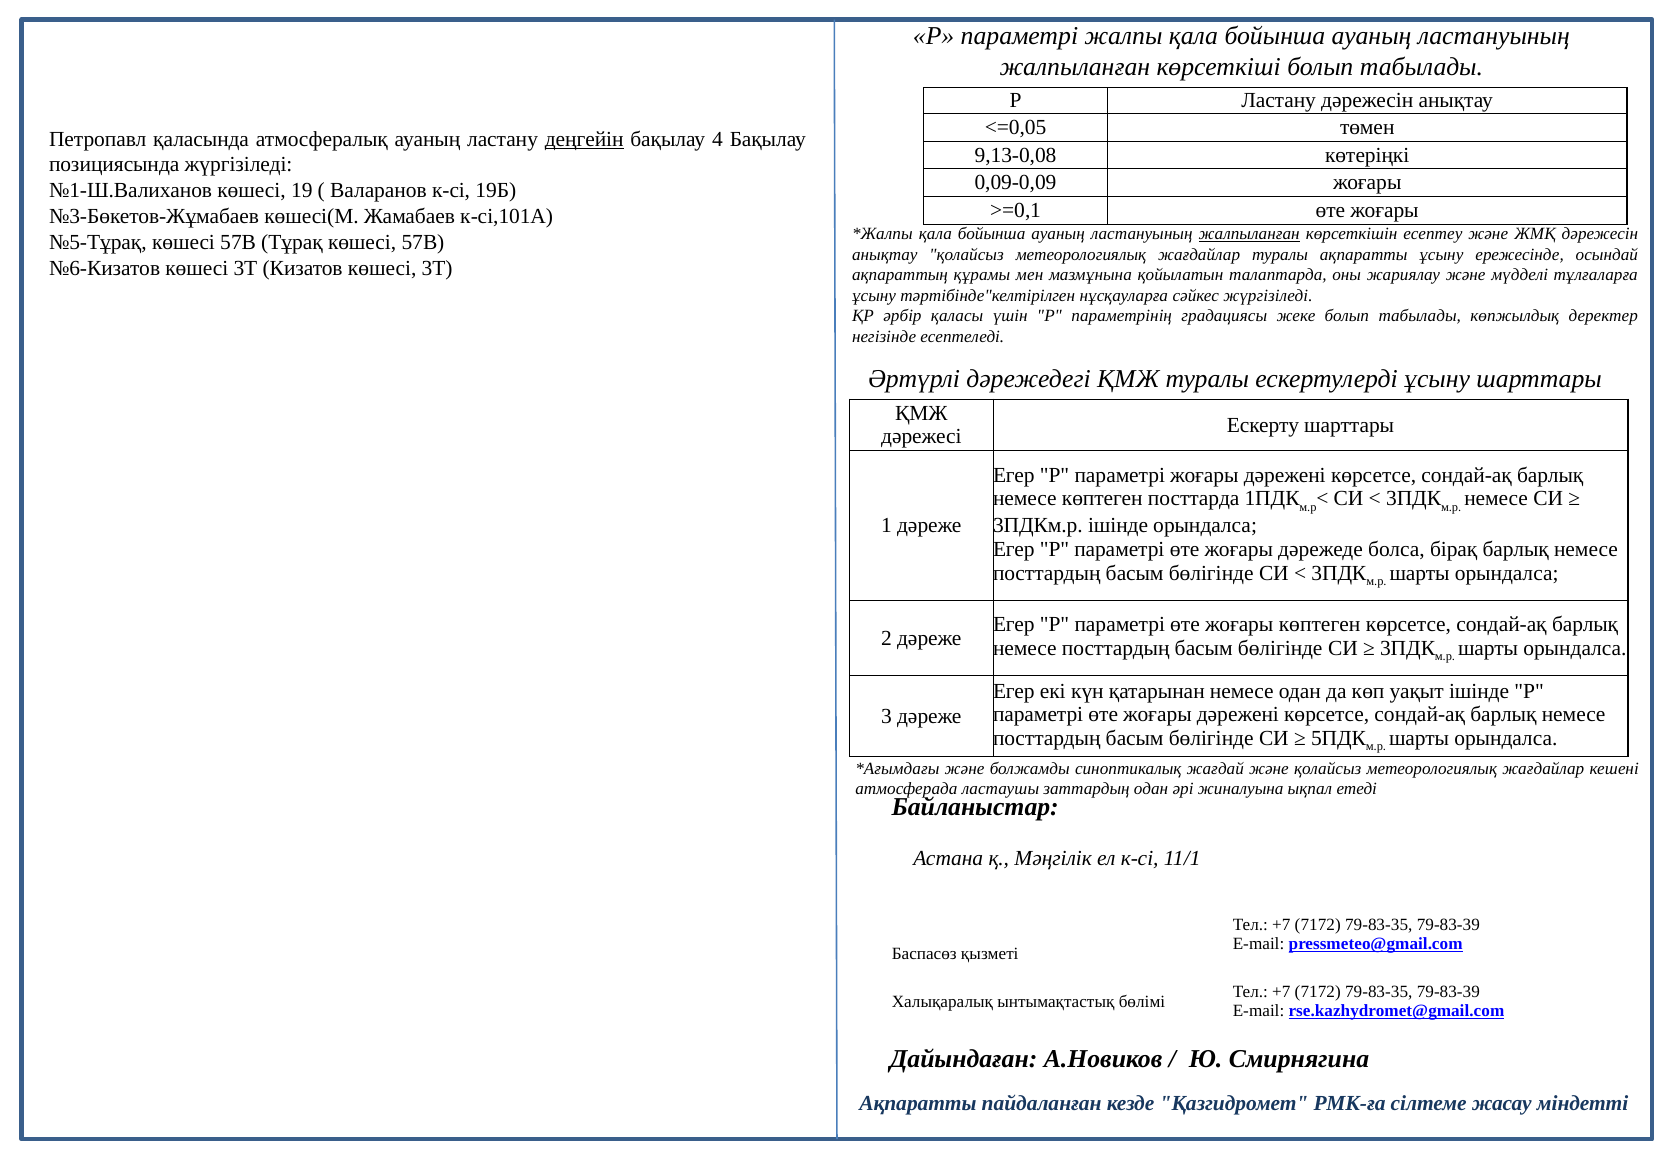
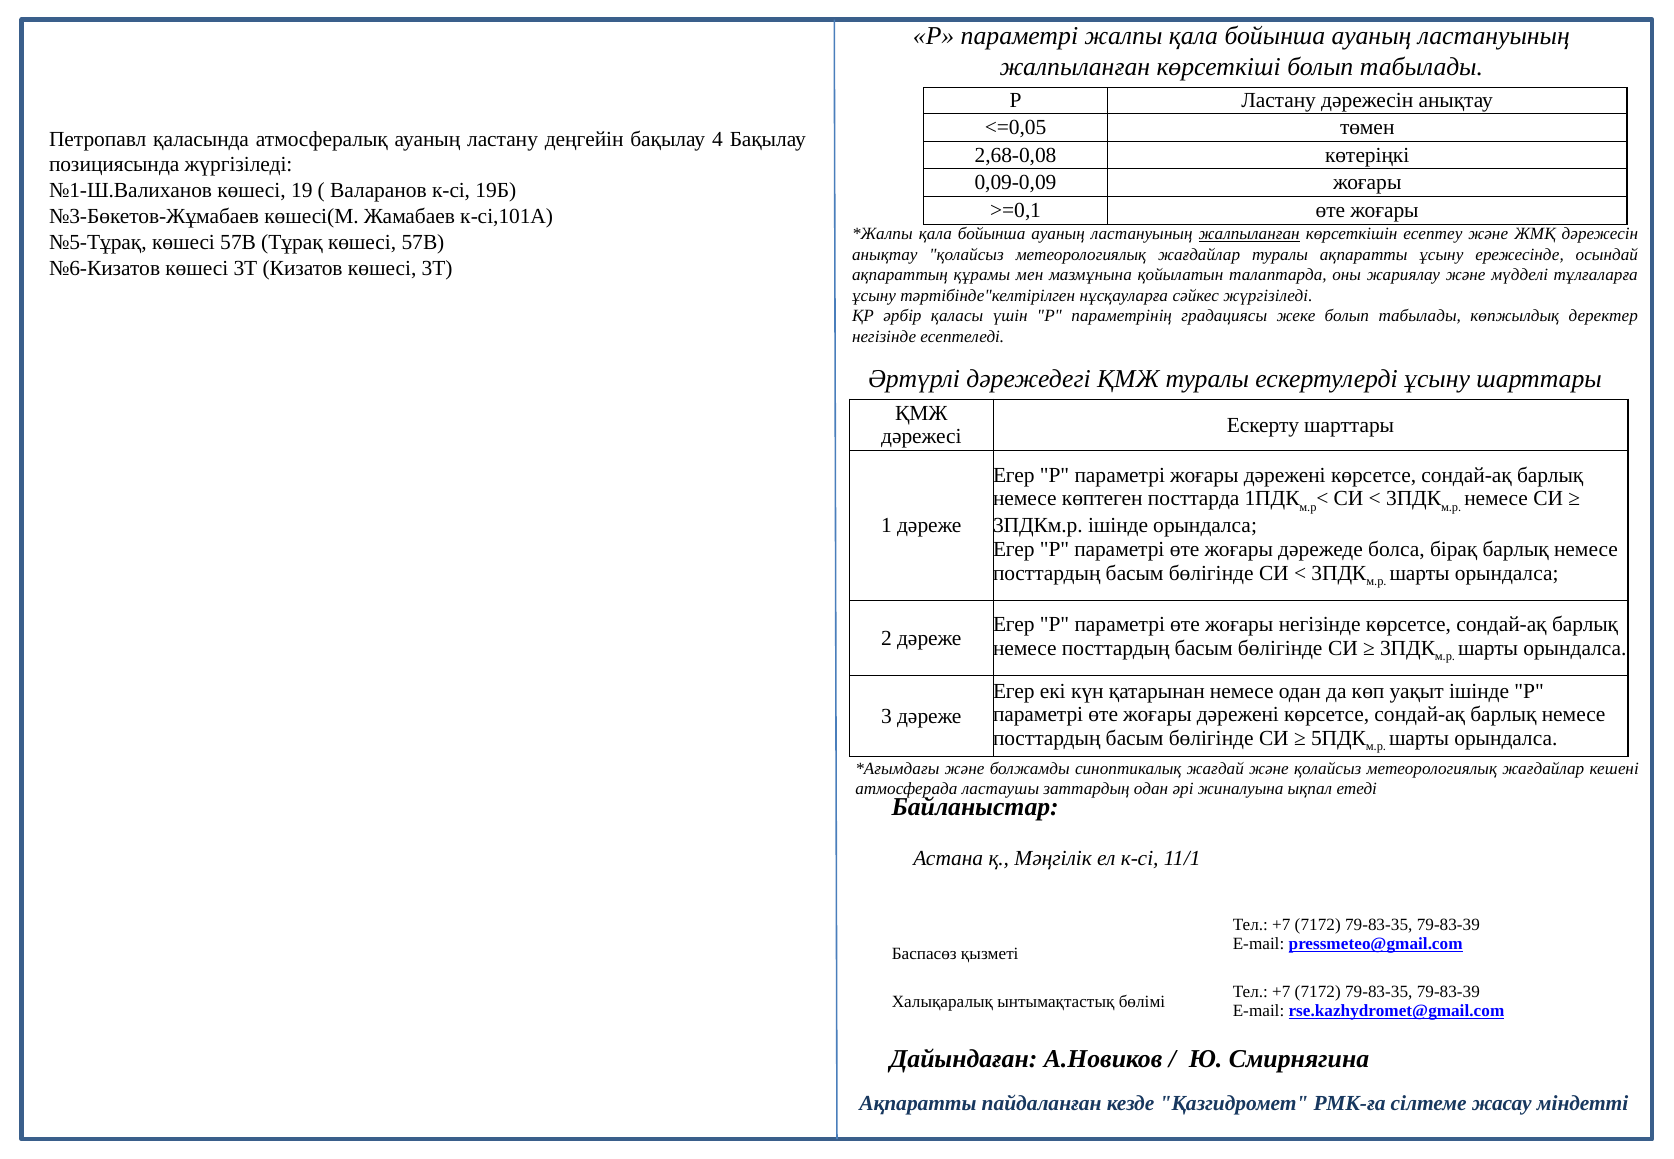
деңгейін underline: present -> none
9,13-0,08: 9,13-0,08 -> 2,68-0,08
жоғары көптеген: көптеген -> негізінде
